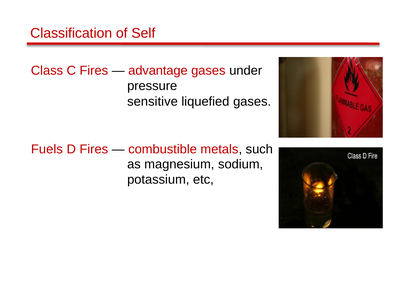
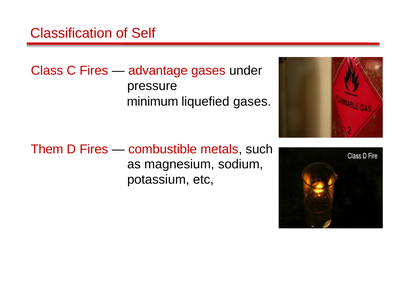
sensitive: sensitive -> minimum
Fuels: Fuels -> Them
